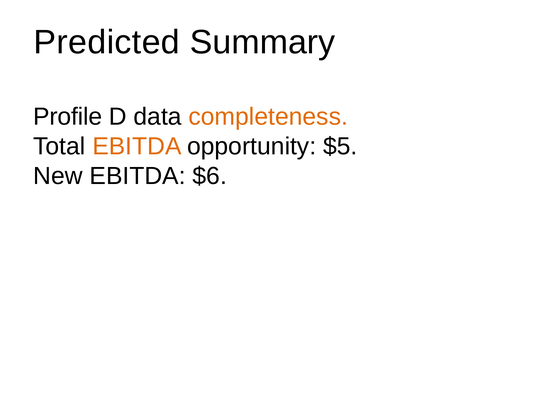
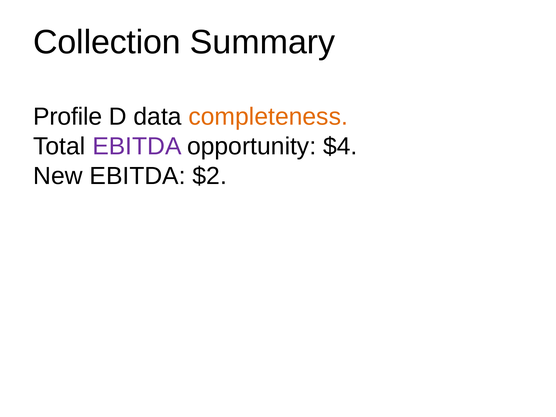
Predicted: Predicted -> Collection
EBITDA at (137, 146) colour: orange -> purple
$5: $5 -> $4
$6: $6 -> $2
